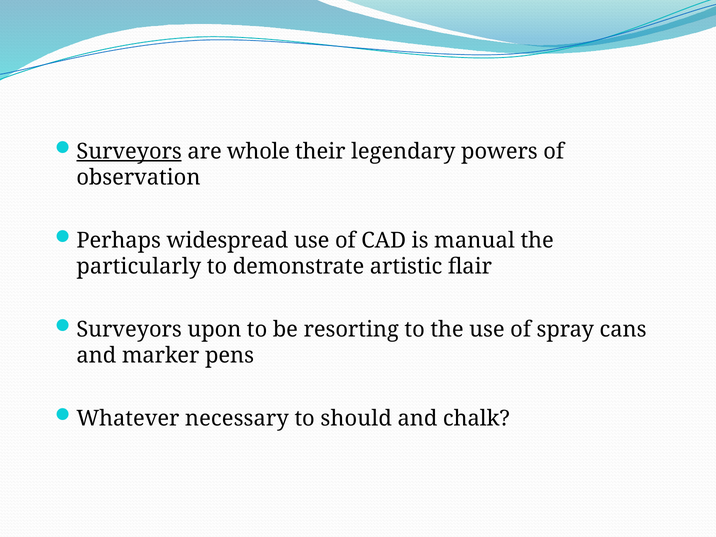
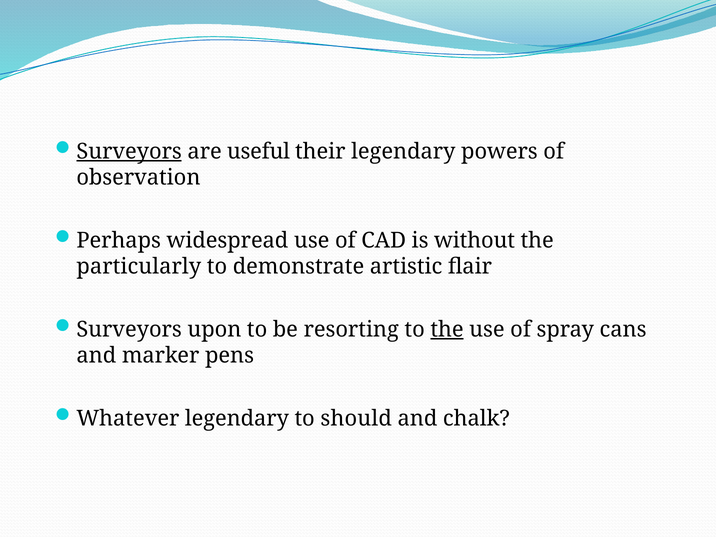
whole: whole -> useful
manual: manual -> without
the at (447, 329) underline: none -> present
Whatever necessary: necessary -> legendary
